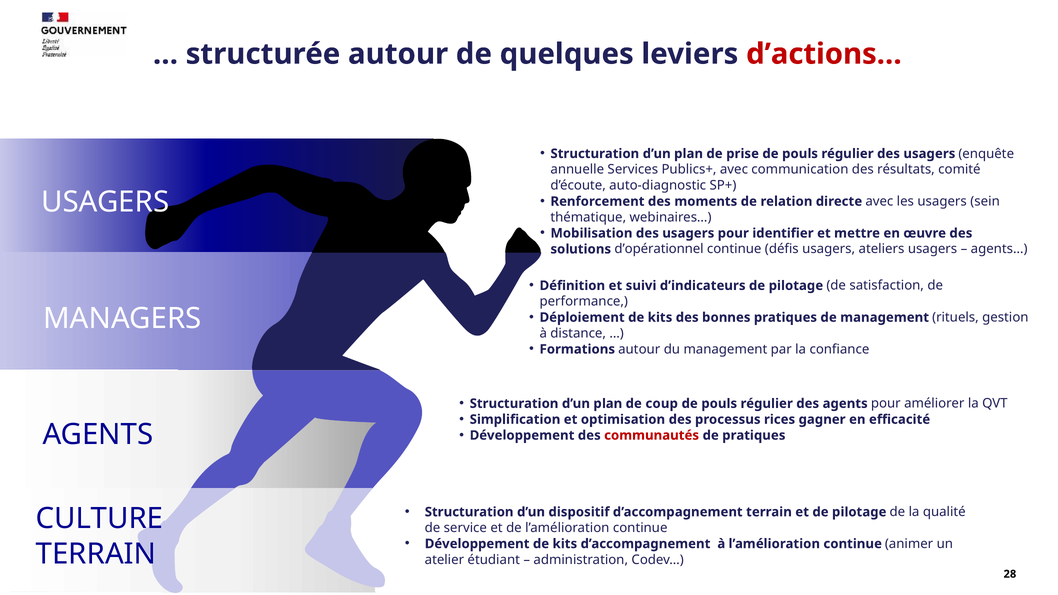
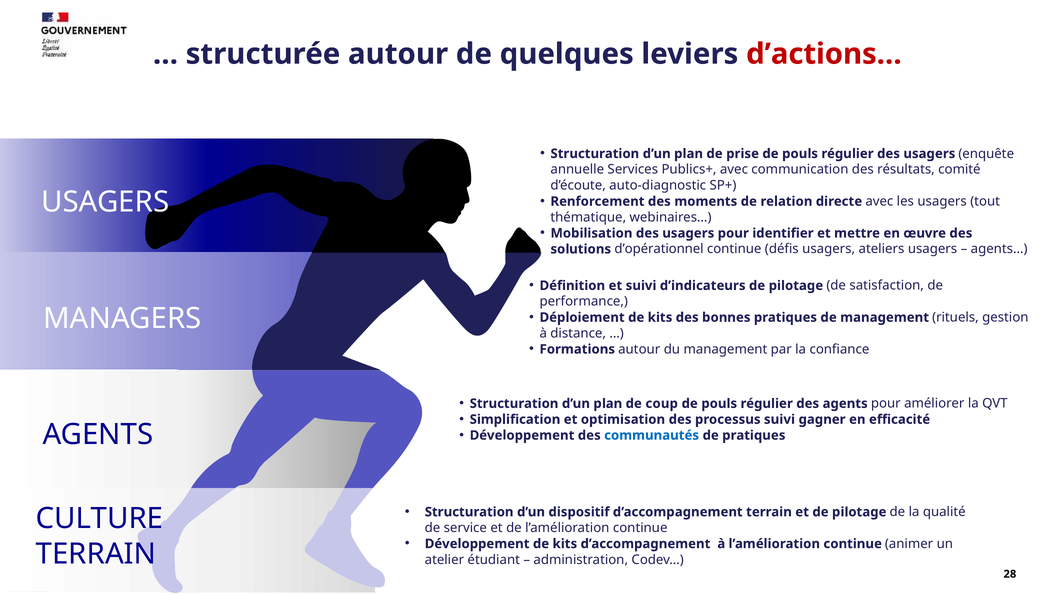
sein: sein -> tout
processus rices: rices -> suivi
communautés colour: red -> blue
